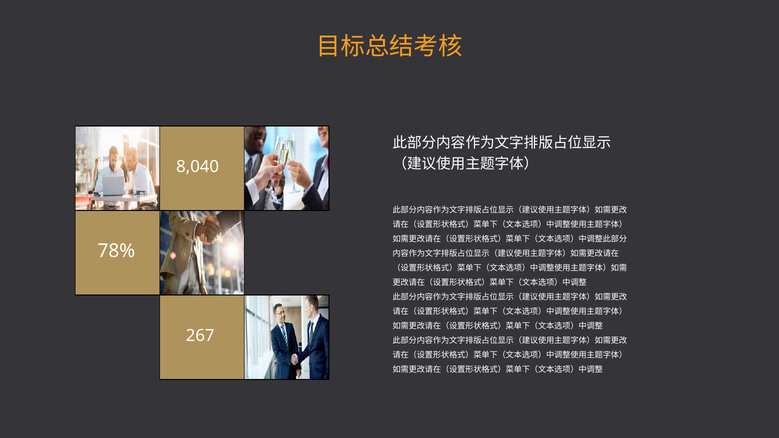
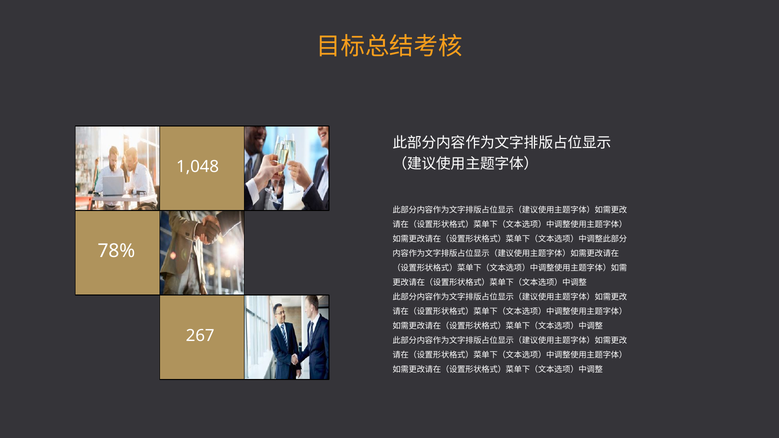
8,040: 8,040 -> 1,048
